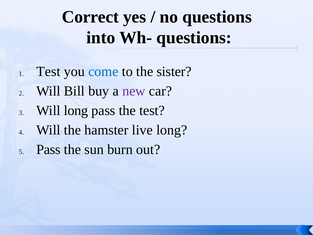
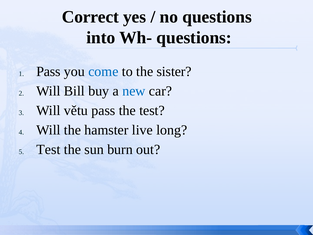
Test at (48, 72): Test -> Pass
new colour: purple -> blue
Will long: long -> větu
Pass at (48, 149): Pass -> Test
